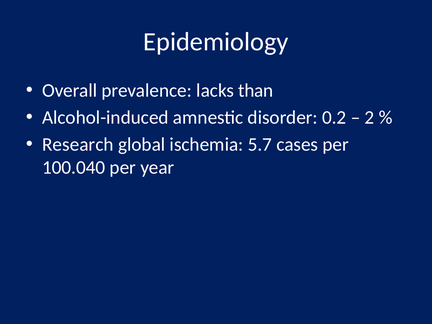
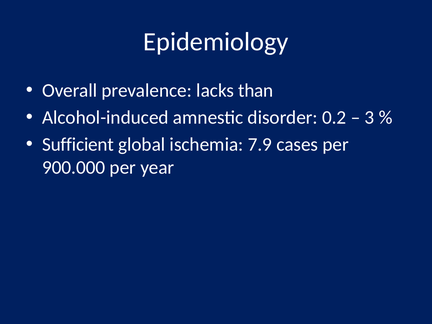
2: 2 -> 3
Research: Research -> Sufficient
5.7: 5.7 -> 7.9
100.040: 100.040 -> 900.000
